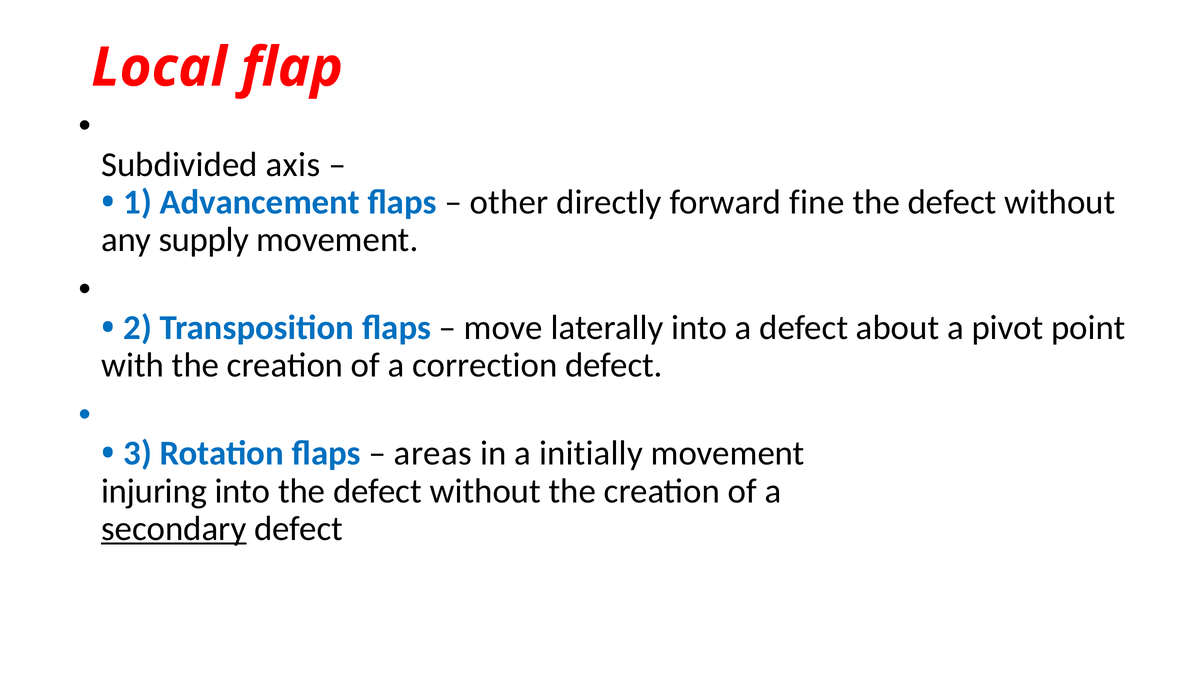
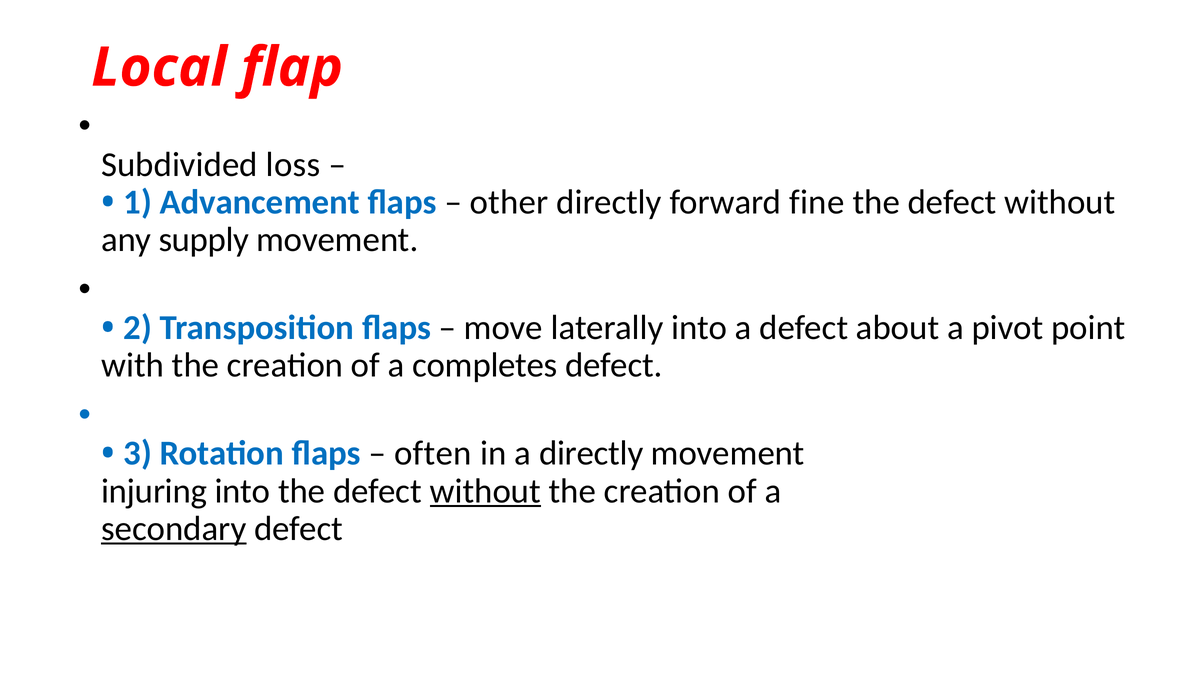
axis: axis -> loss
correction: correction -> completes
areas: areas -> often
a initially: initially -> directly
without at (485, 491) underline: none -> present
